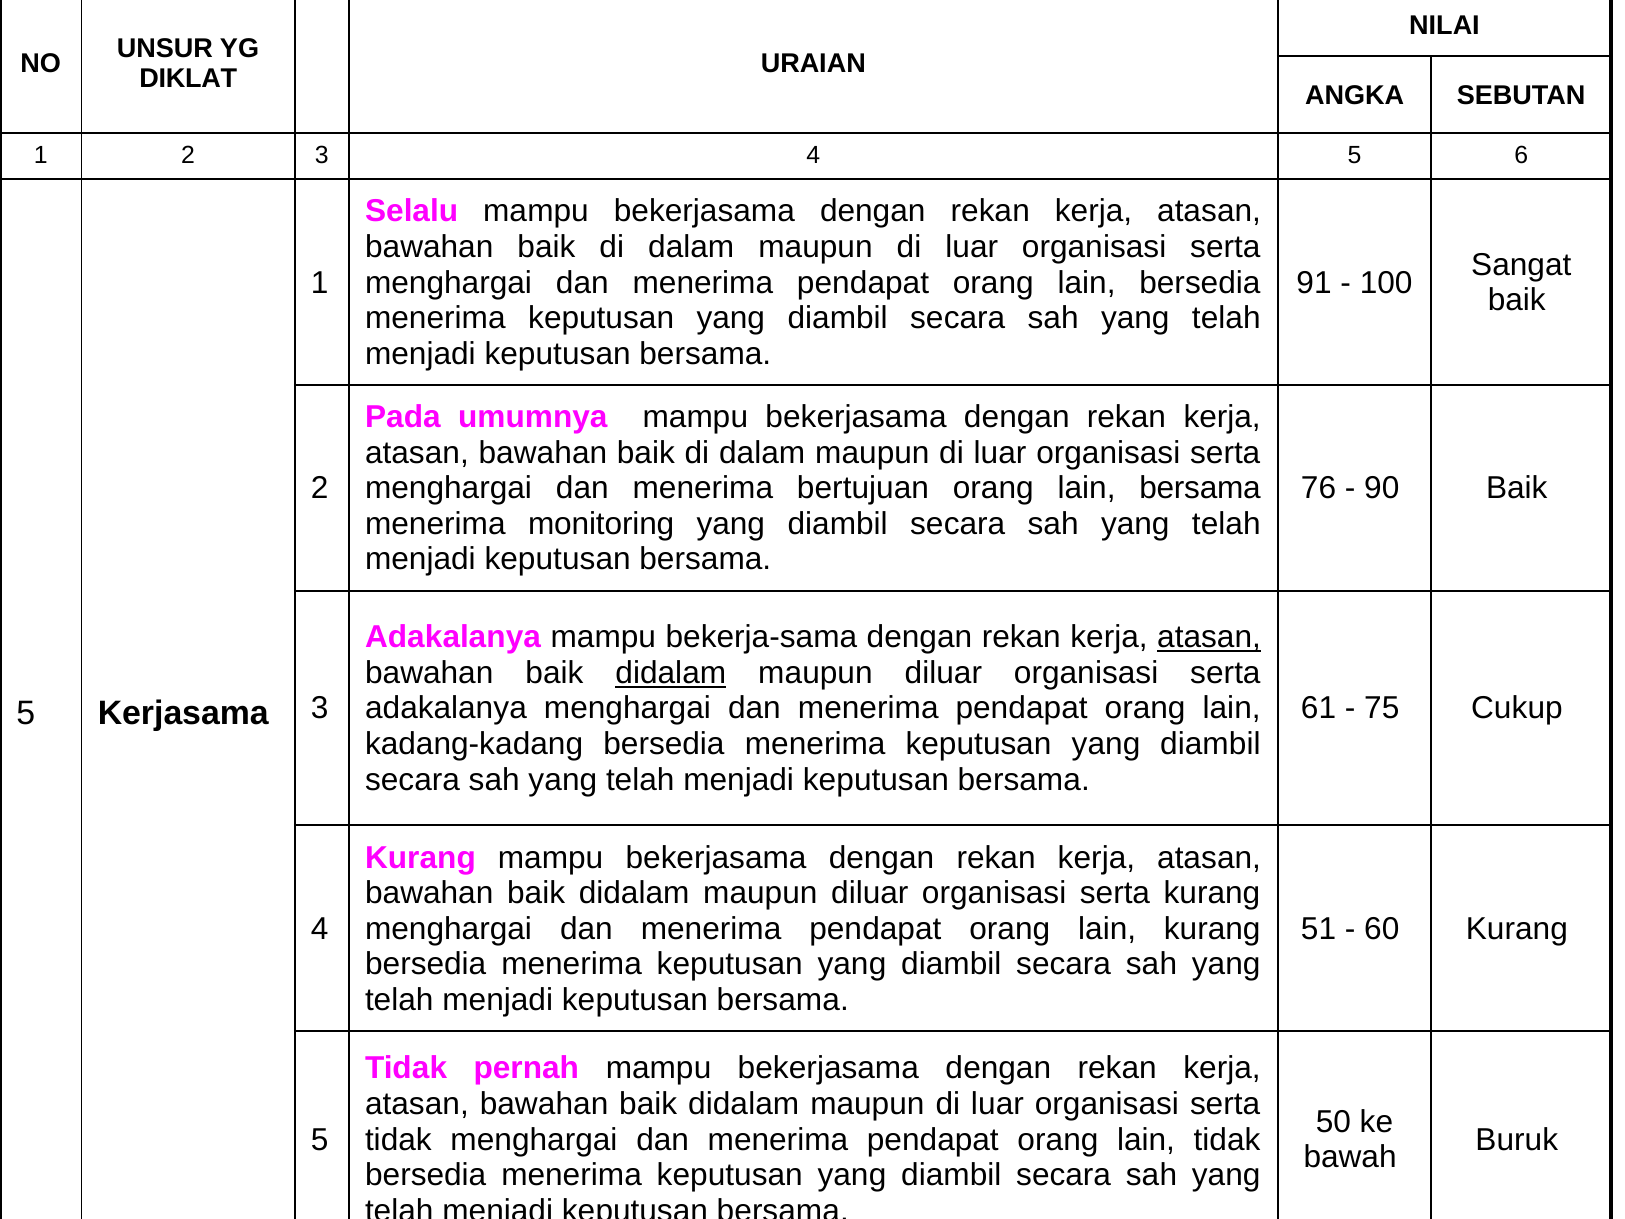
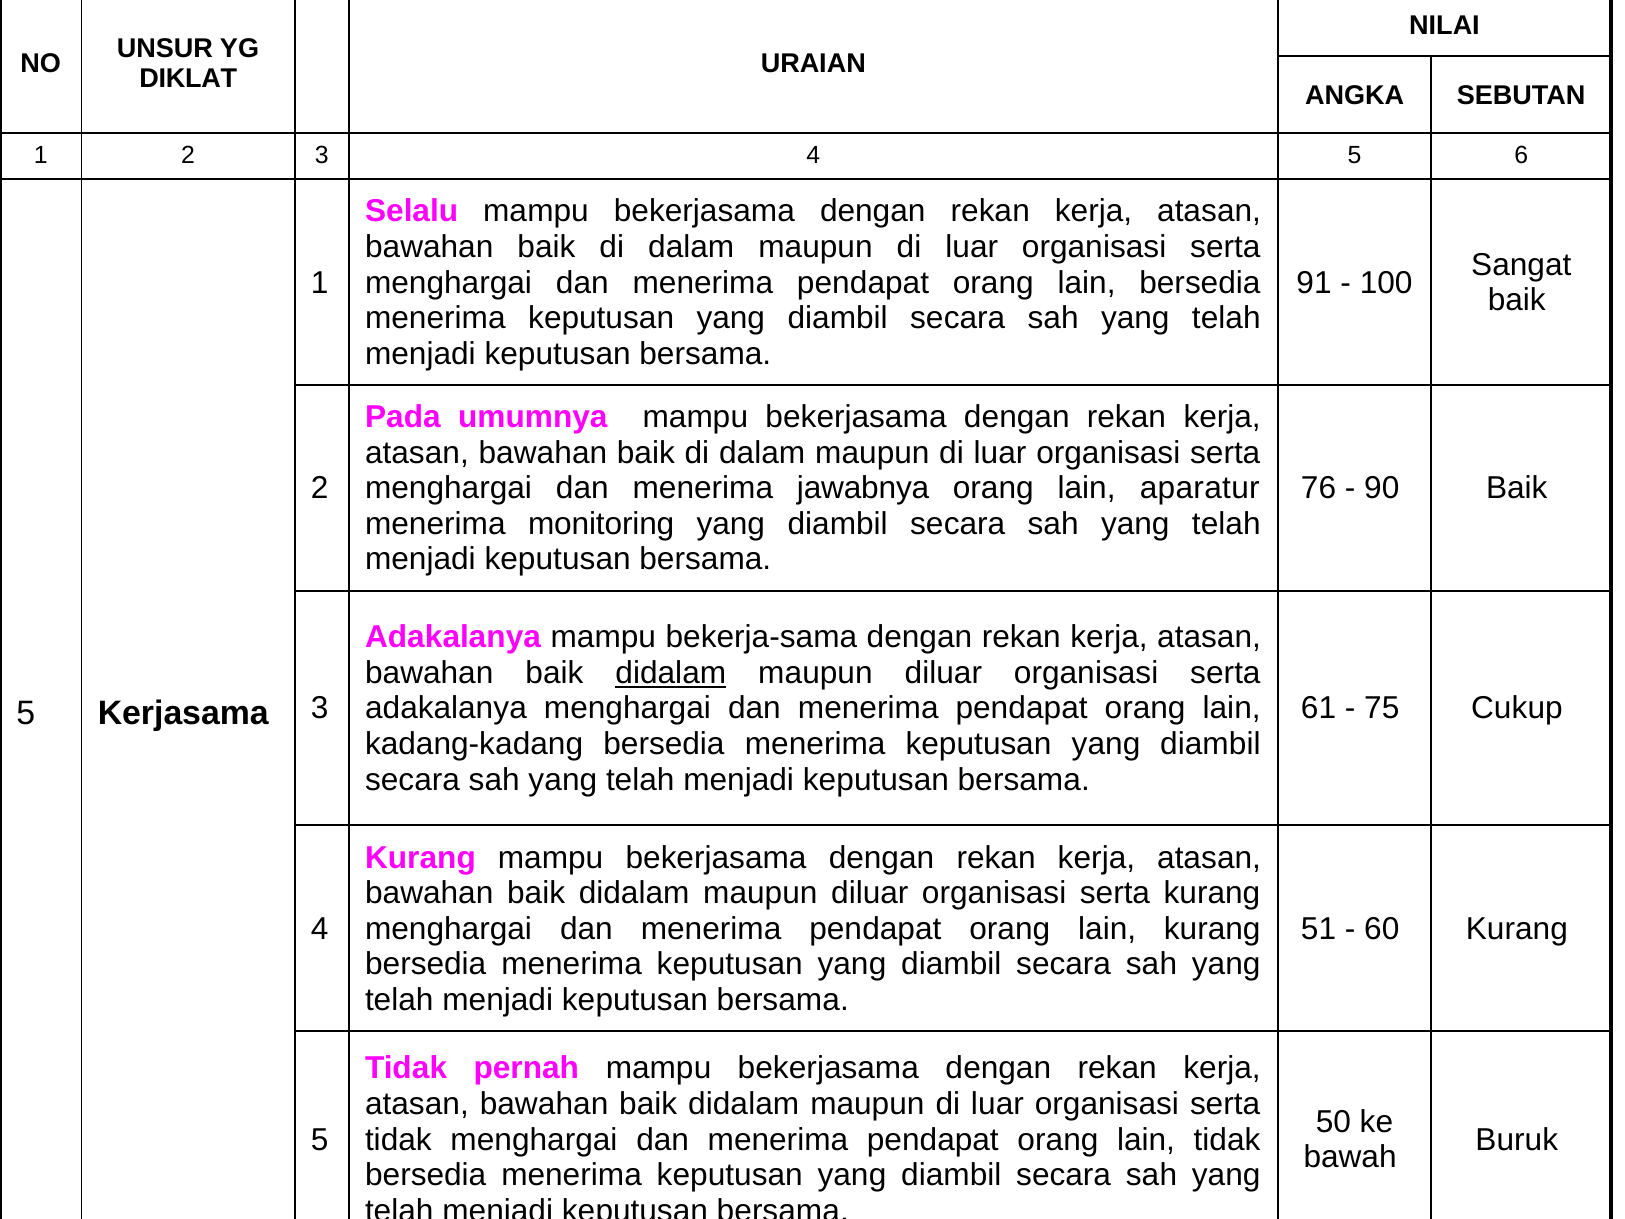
bertujuan: bertujuan -> jawabnya
lain bersama: bersama -> aparatur
atasan at (1209, 637) underline: present -> none
